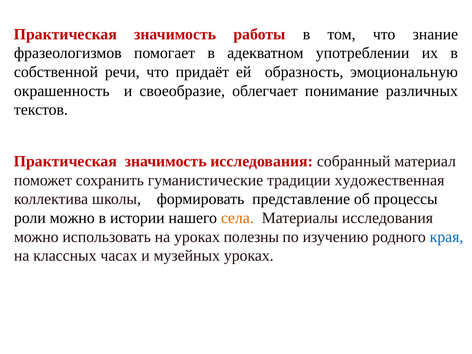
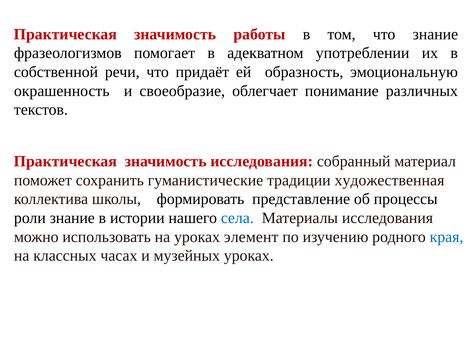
роли можно: можно -> знание
села colour: orange -> blue
полезны: полезны -> элемент
